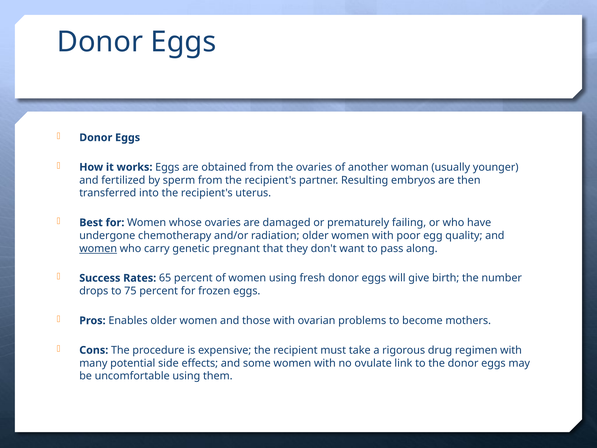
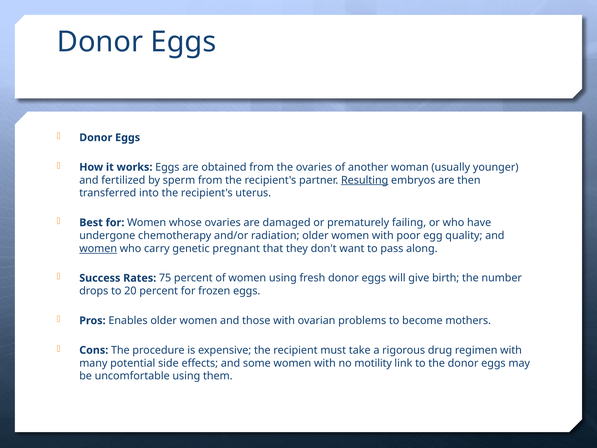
Resulting underline: none -> present
65: 65 -> 75
75: 75 -> 20
ovulate: ovulate -> motility
